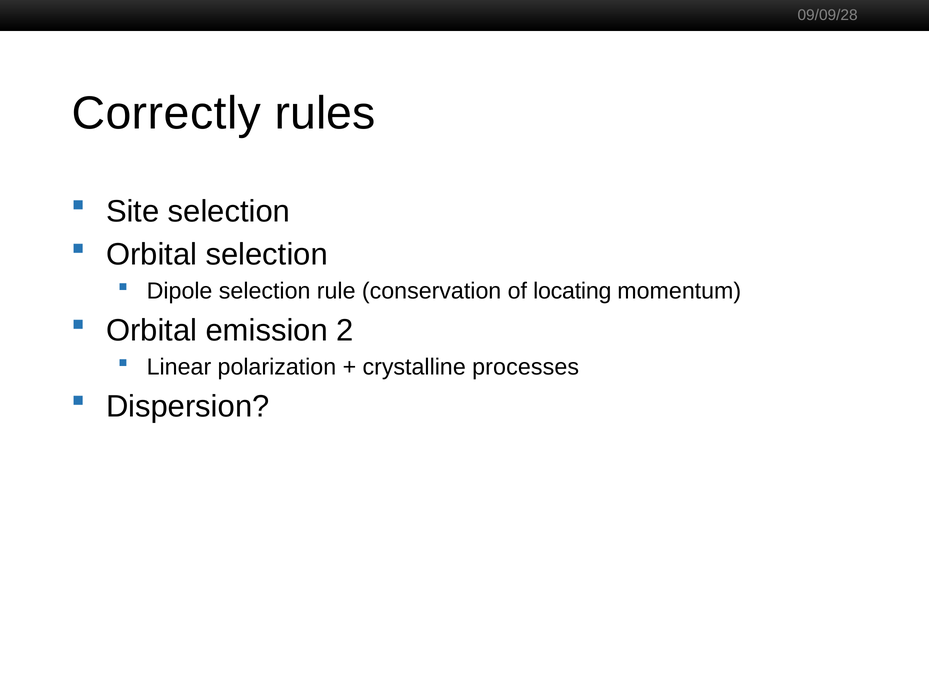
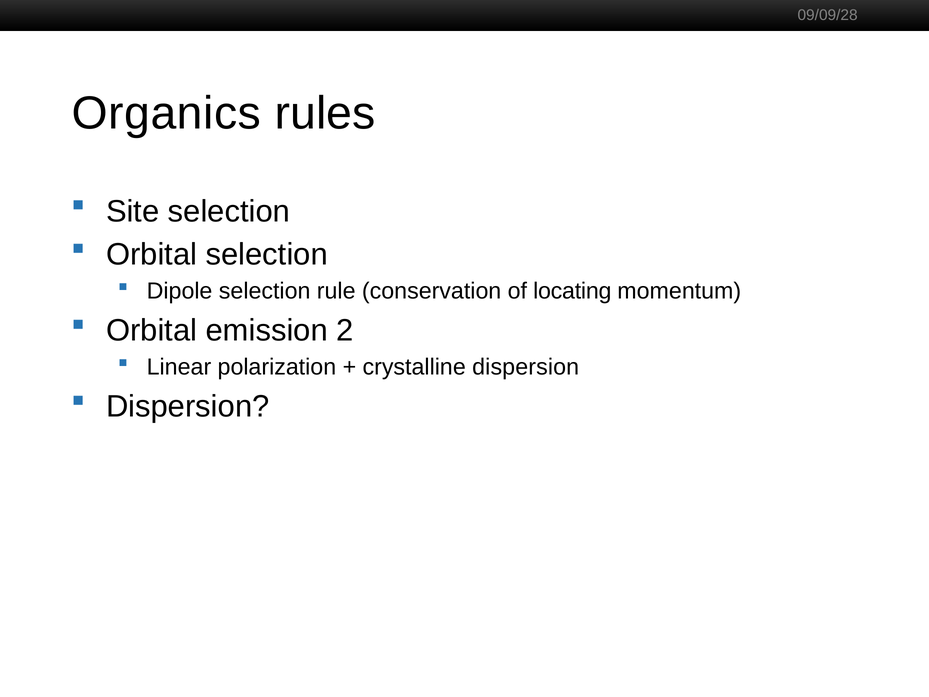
Correctly: Correctly -> Organics
crystalline processes: processes -> dispersion
